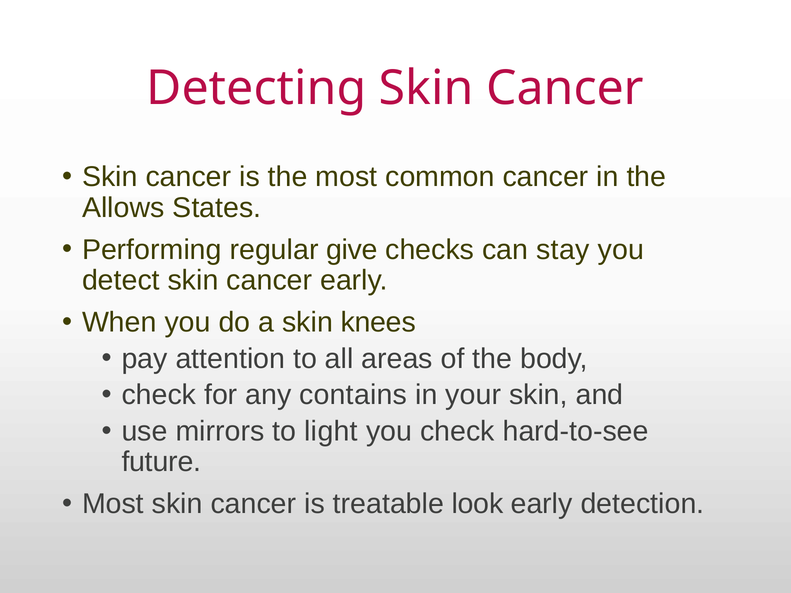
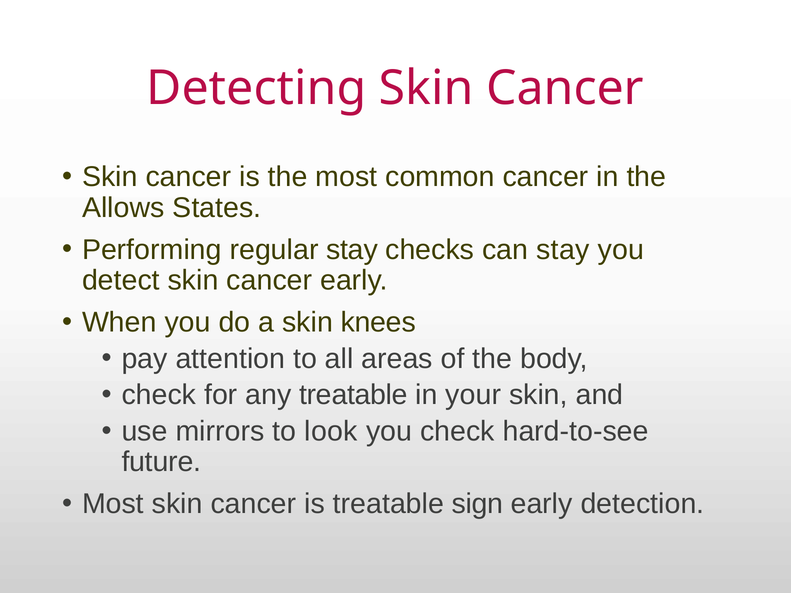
regular give: give -> stay
any contains: contains -> treatable
light: light -> look
look: look -> sign
